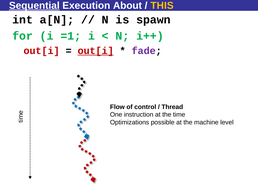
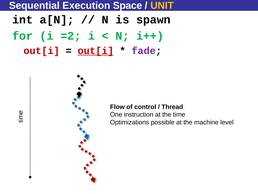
Sequential underline: present -> none
About: About -> Space
THIS: THIS -> UNIT
=1: =1 -> =2
